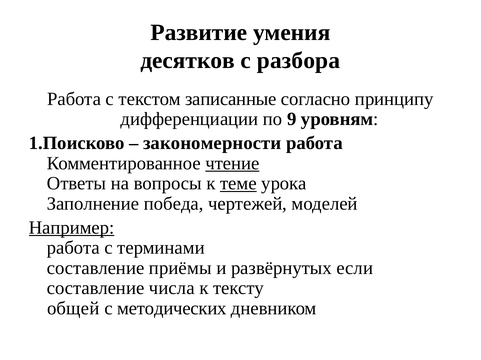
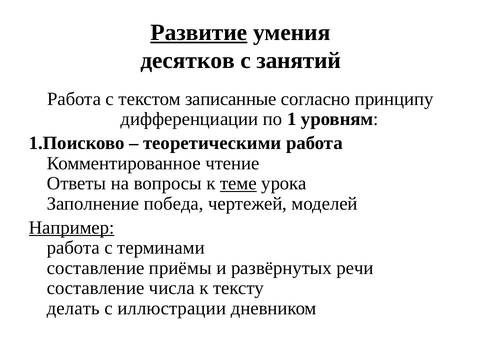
Развитие underline: none -> present
разбора: разбора -> занятий
9: 9 -> 1
закономерности: закономерности -> теоретическими
чтение underline: present -> none
если: если -> речи
общей: общей -> делать
методических: методических -> иллюстрации
